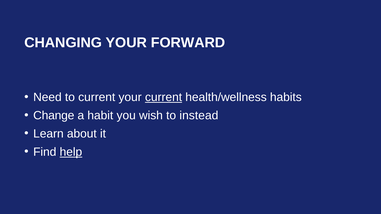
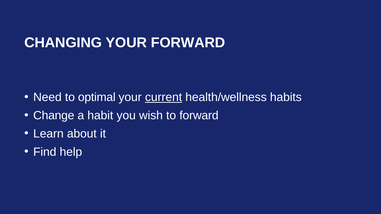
to current: current -> optimal
to instead: instead -> forward
help underline: present -> none
